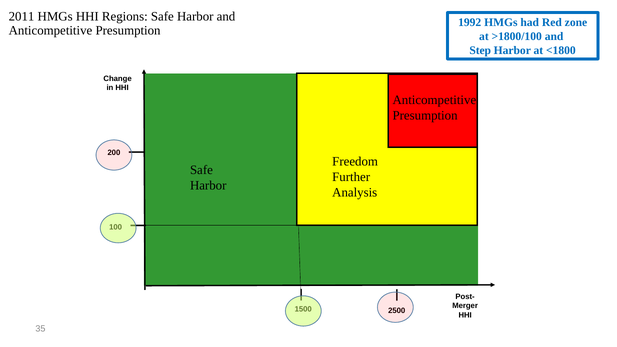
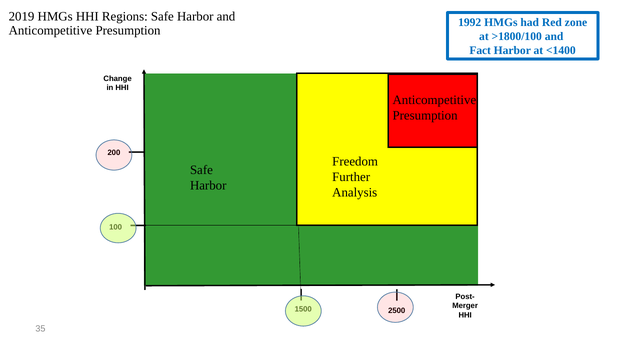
2011: 2011 -> 2019
Step: Step -> Fact
<1800: <1800 -> <1400
